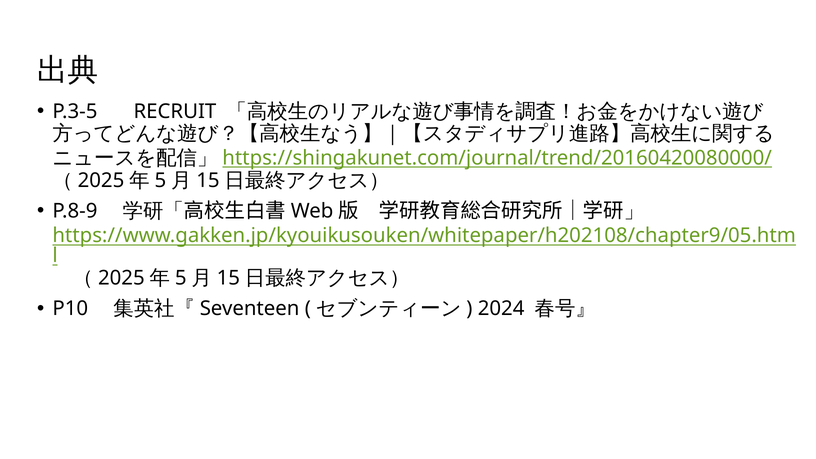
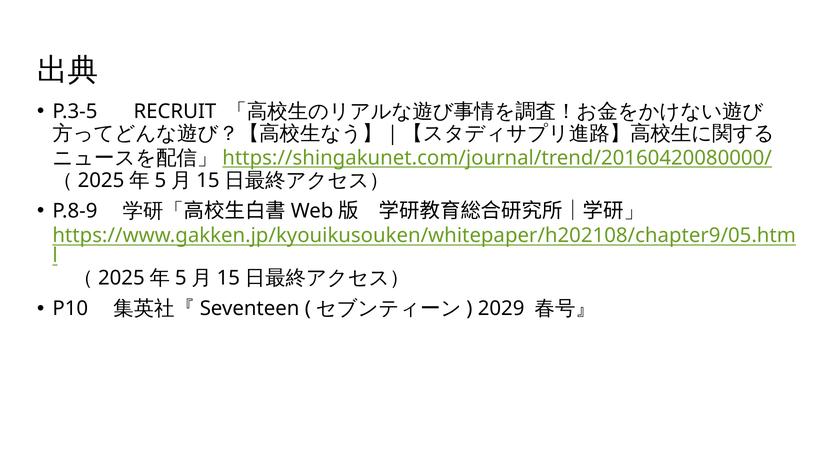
2024: 2024 -> 2029
